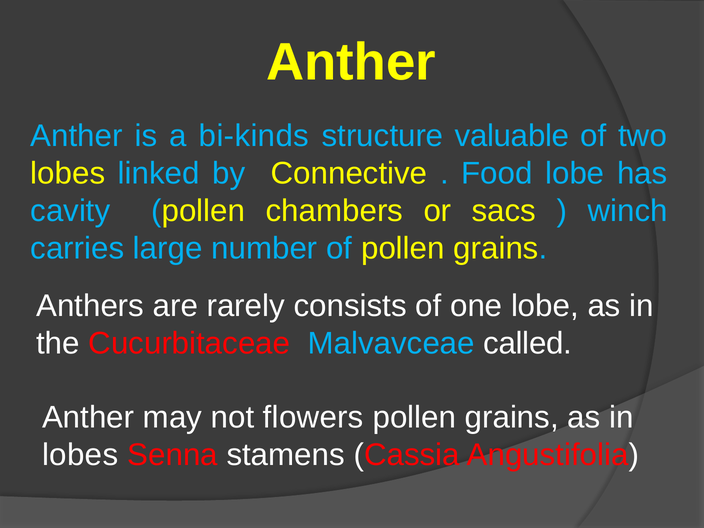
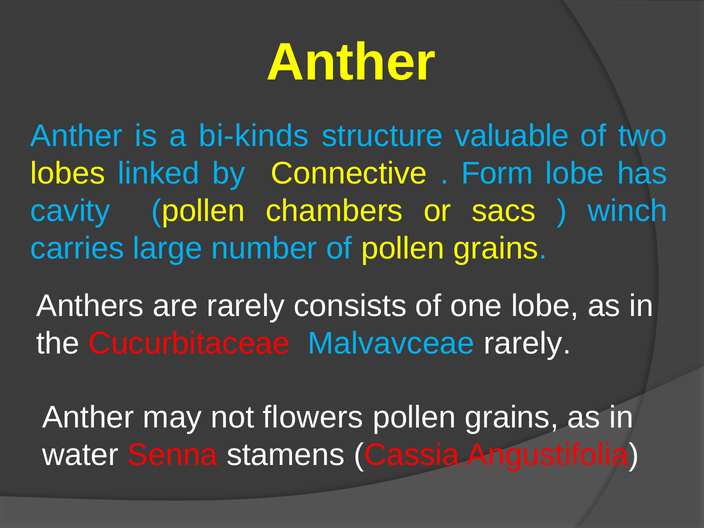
Food: Food -> Form
Malvavceae called: called -> rarely
lobes at (80, 455): lobes -> water
